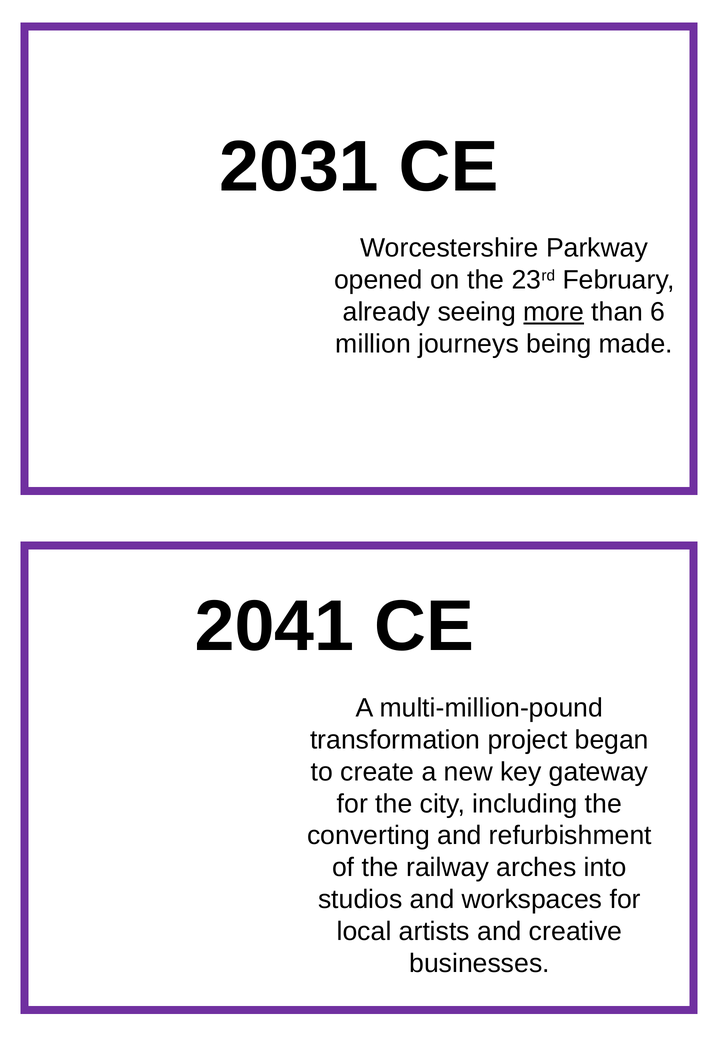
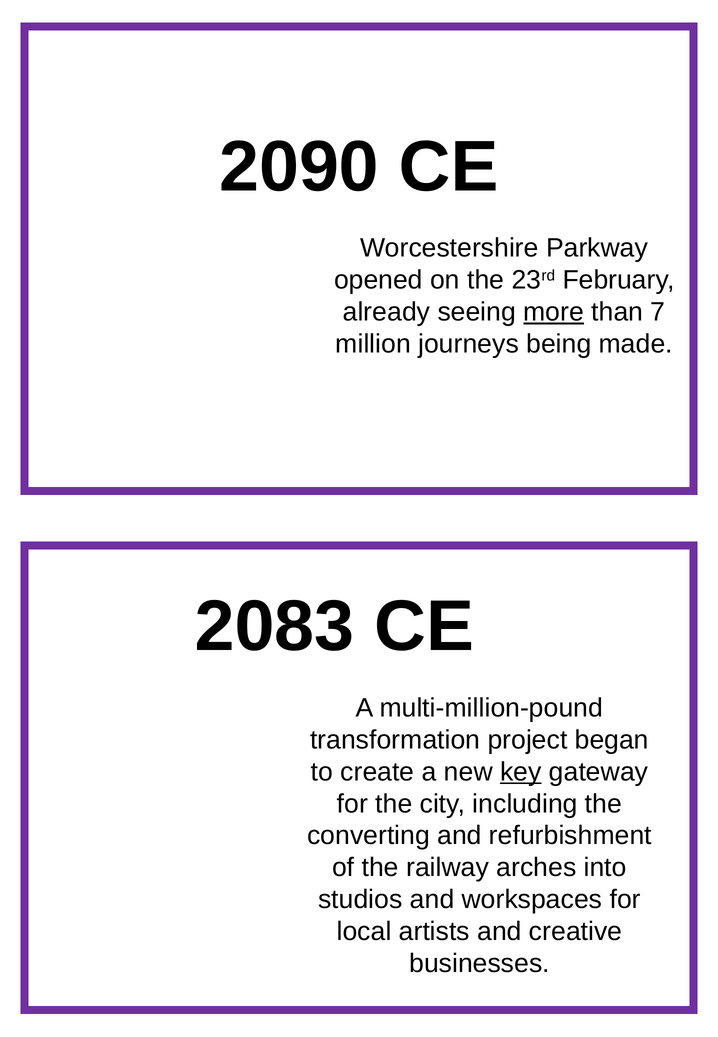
2031: 2031 -> 2090
6: 6 -> 7
2041: 2041 -> 2083
key underline: none -> present
